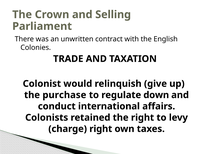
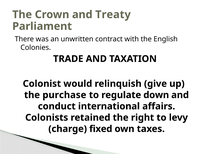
Selling: Selling -> Treaty
charge right: right -> fixed
